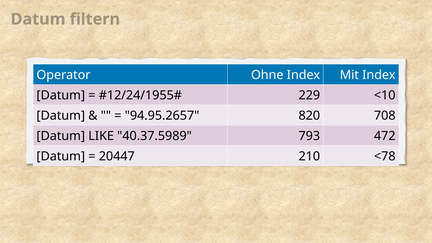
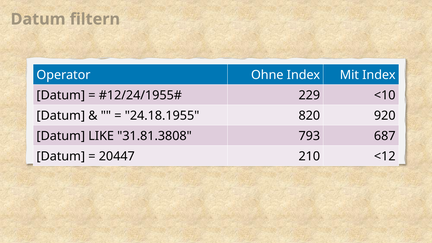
94.95.2657: 94.95.2657 -> 24.18.1955
708: 708 -> 920
40.37.5989: 40.37.5989 -> 31.81.3808
472: 472 -> 687
<78: <78 -> <12
